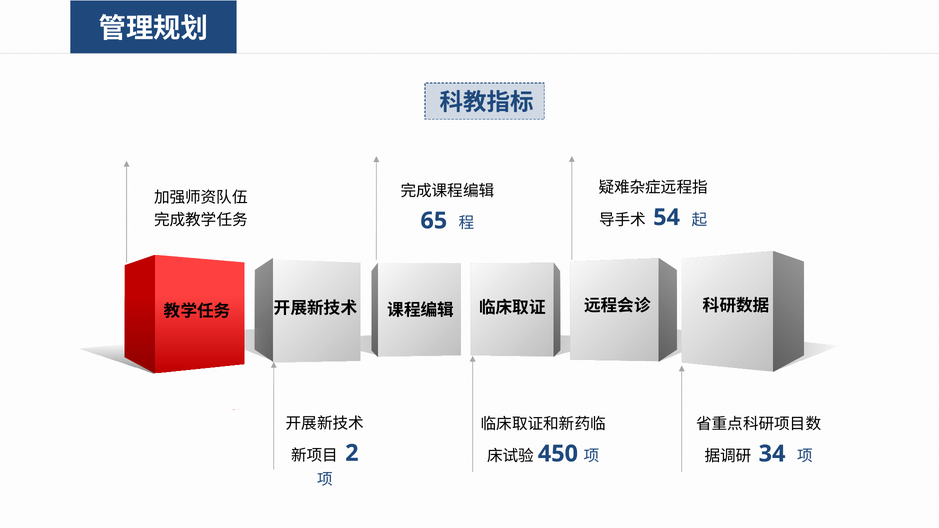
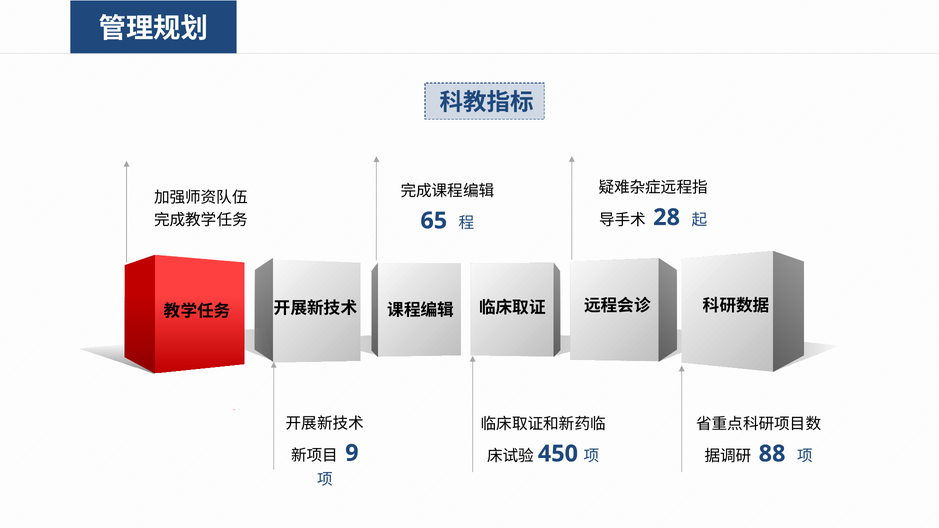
54: 54 -> 28
2: 2 -> 9
34: 34 -> 88
